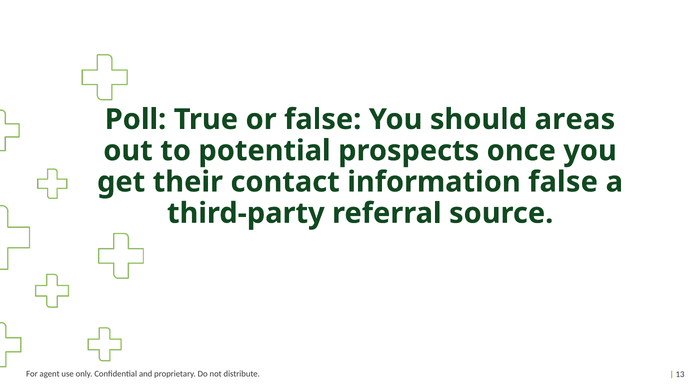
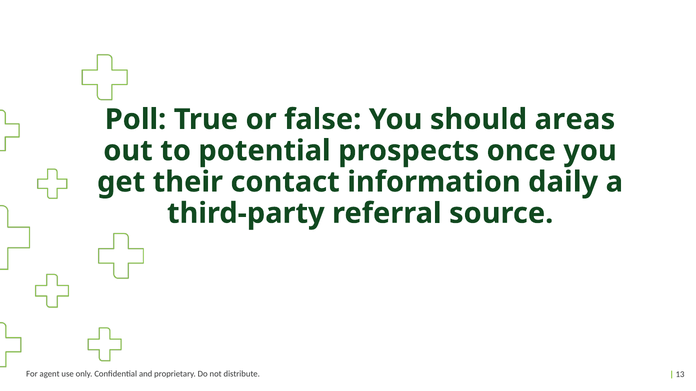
information false: false -> daily
